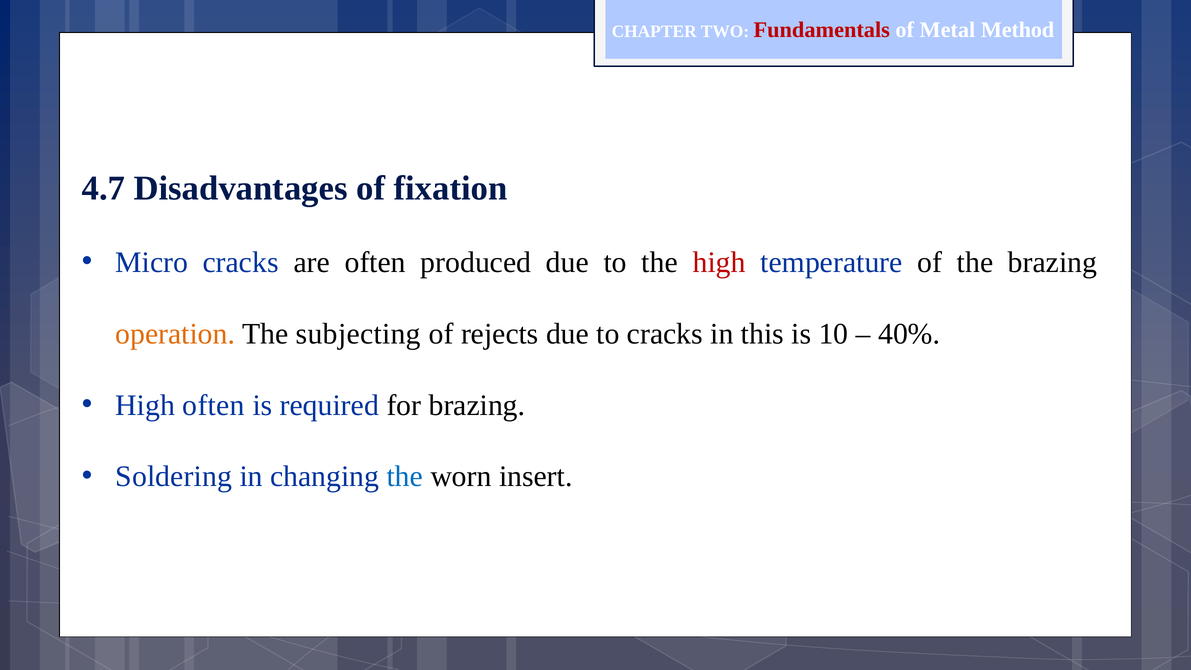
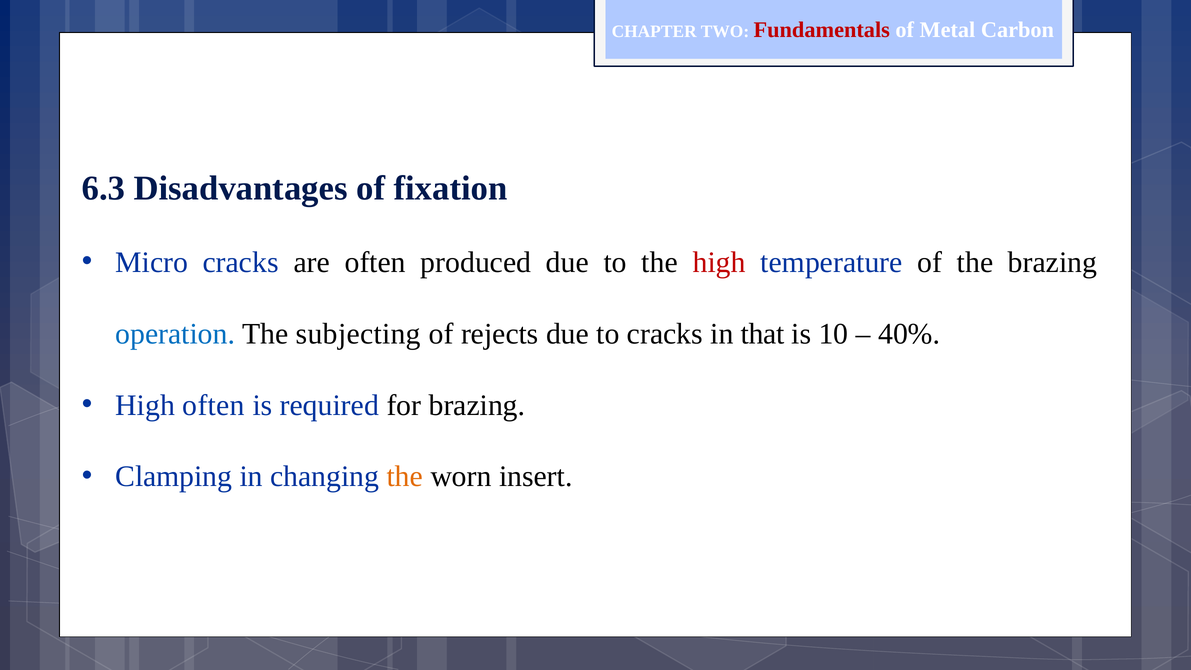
Method: Method -> Carbon
4.7: 4.7 -> 6.3
operation colour: orange -> blue
this: this -> that
Soldering: Soldering -> Clamping
the at (405, 477) colour: blue -> orange
